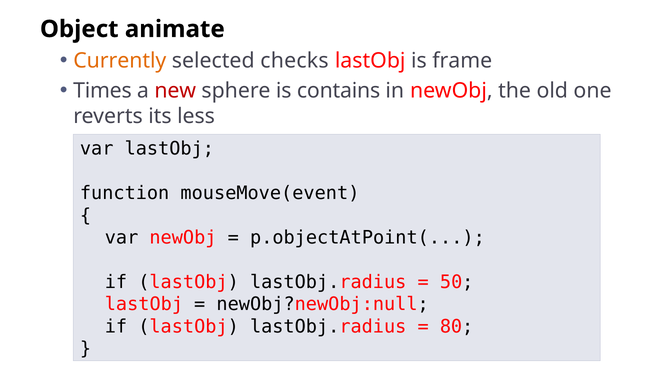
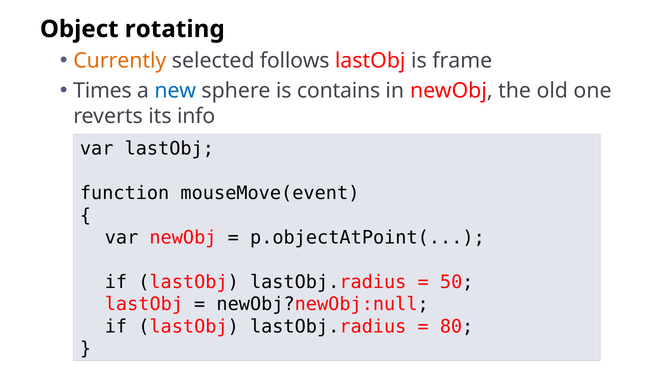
animate: animate -> rotating
checks: checks -> follows
new colour: red -> blue
less: less -> info
